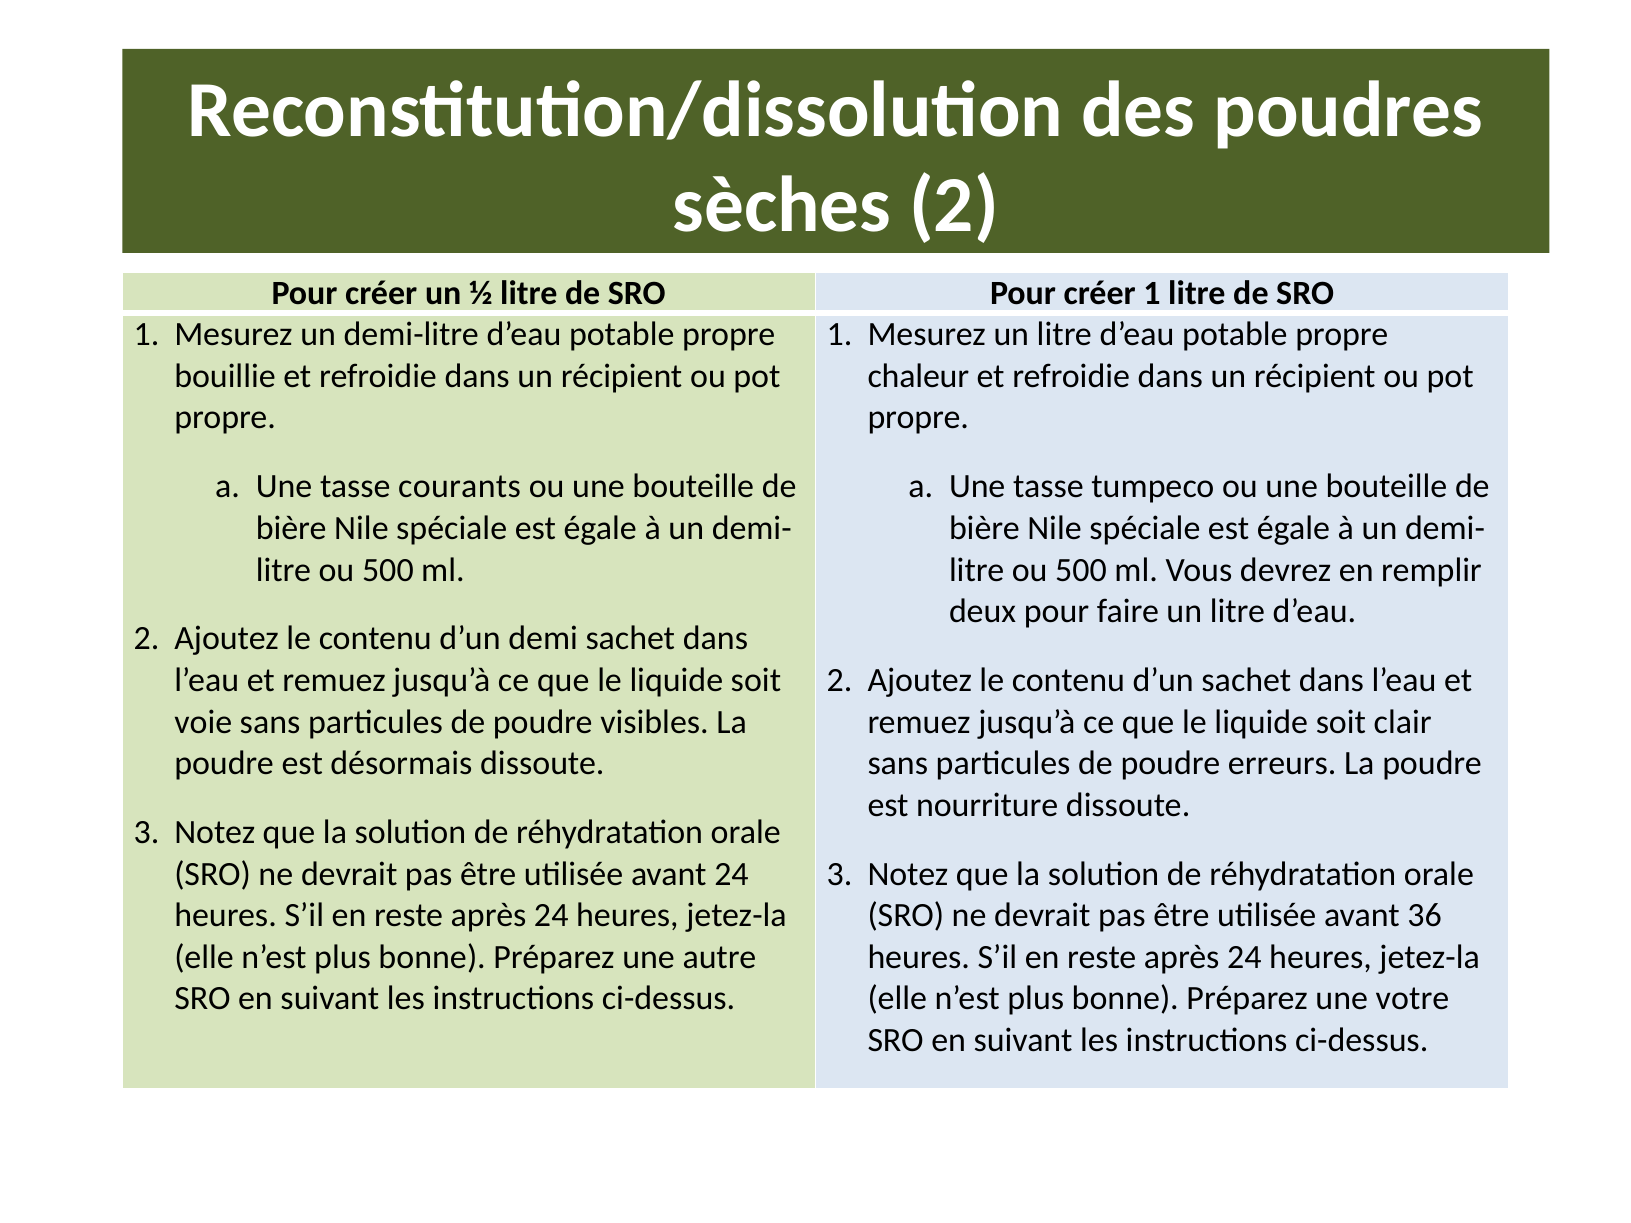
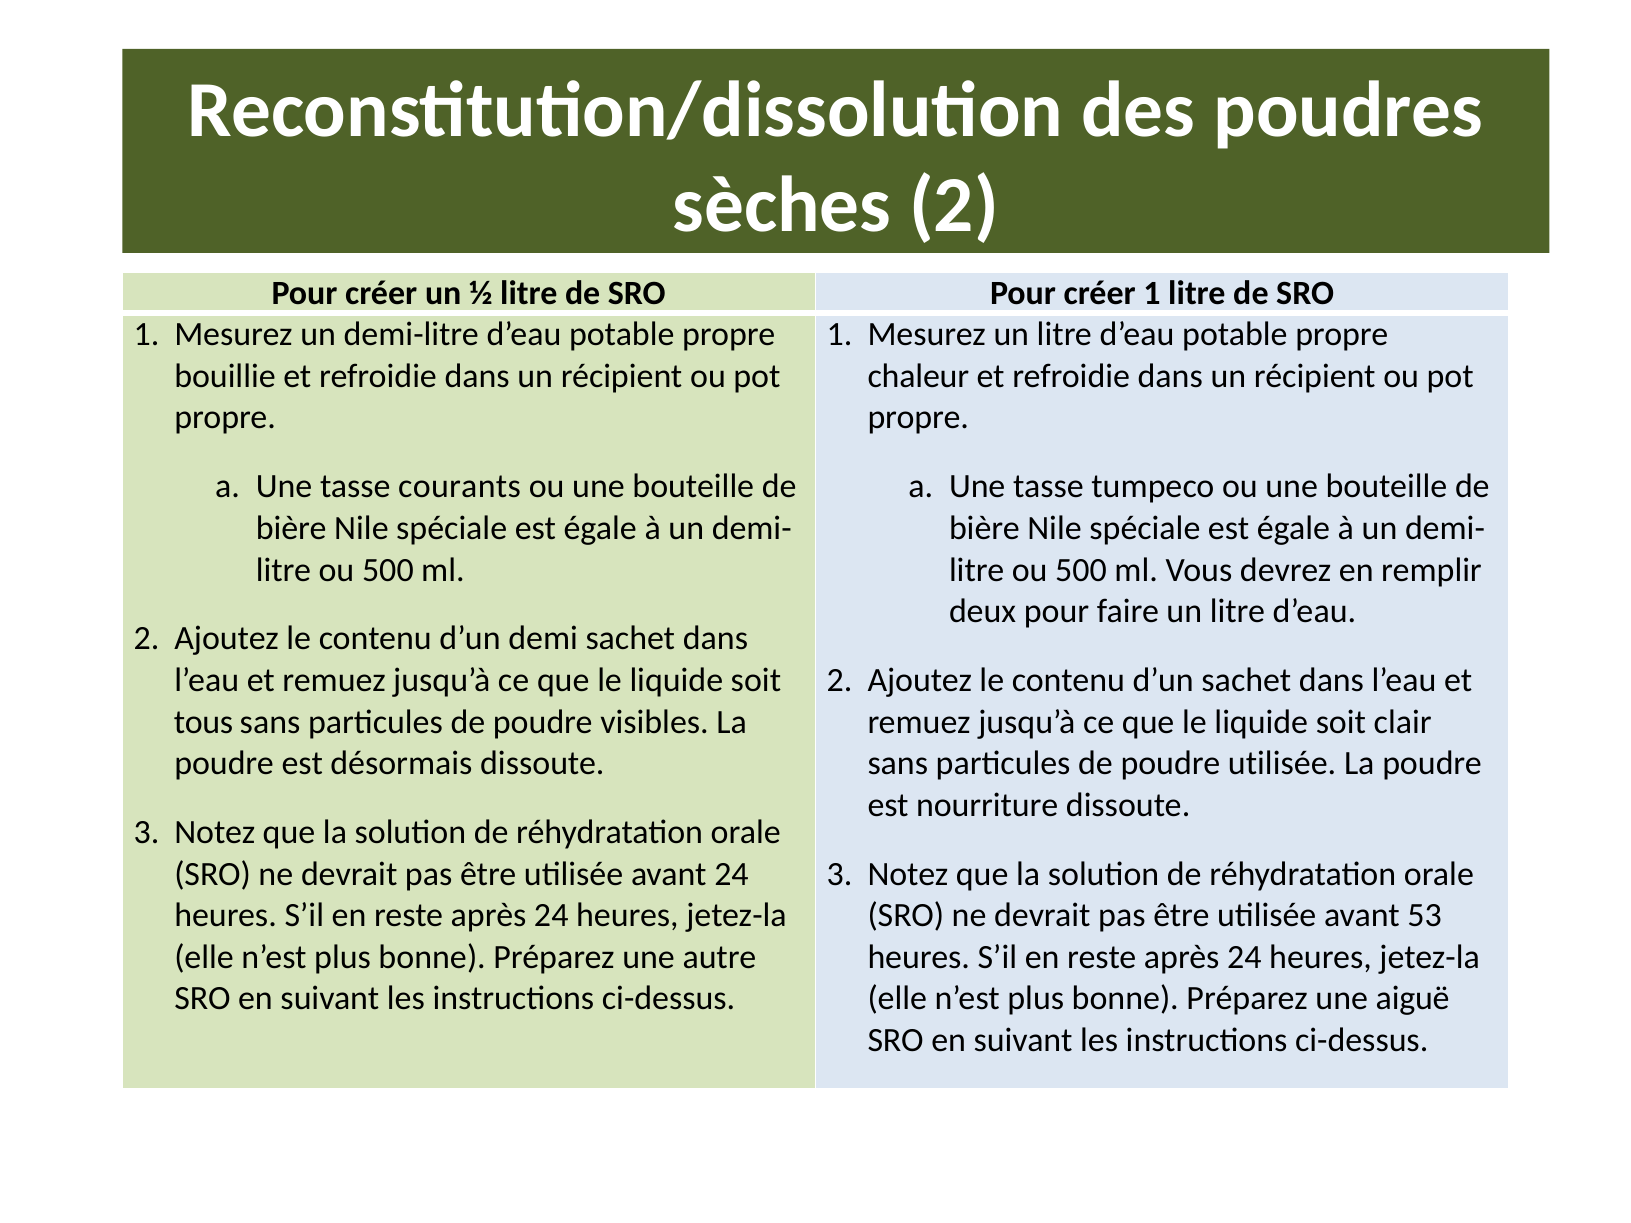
voie: voie -> tous
poudre erreurs: erreurs -> utilisée
36: 36 -> 53
votre: votre -> aiguë
